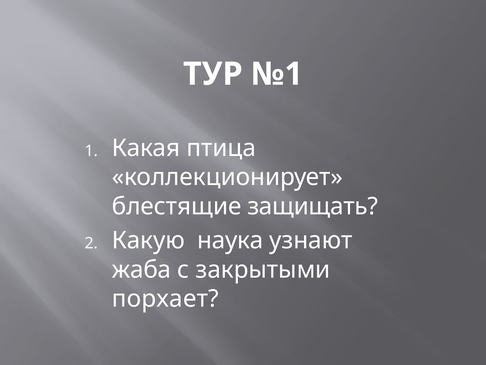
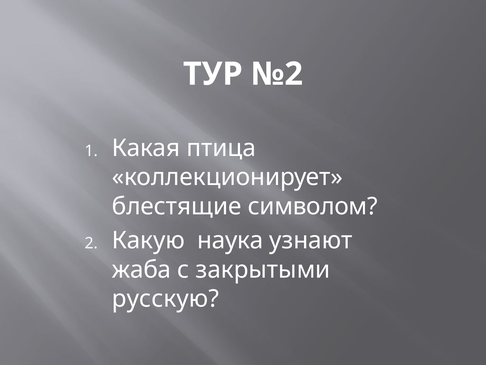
№1: №1 -> №2
защищать: защищать -> символом
порхает: порхает -> русскую
